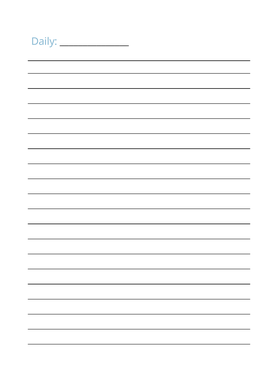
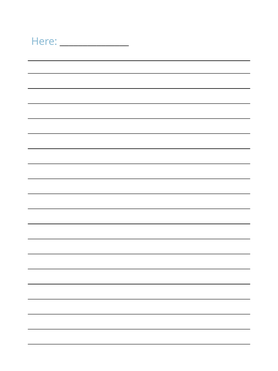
Daily: Daily -> Here
